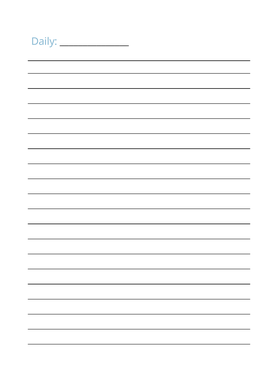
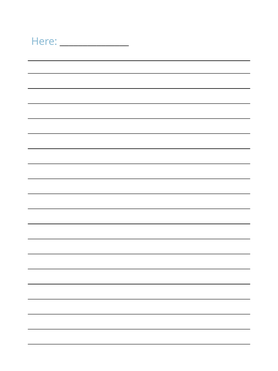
Daily: Daily -> Here
